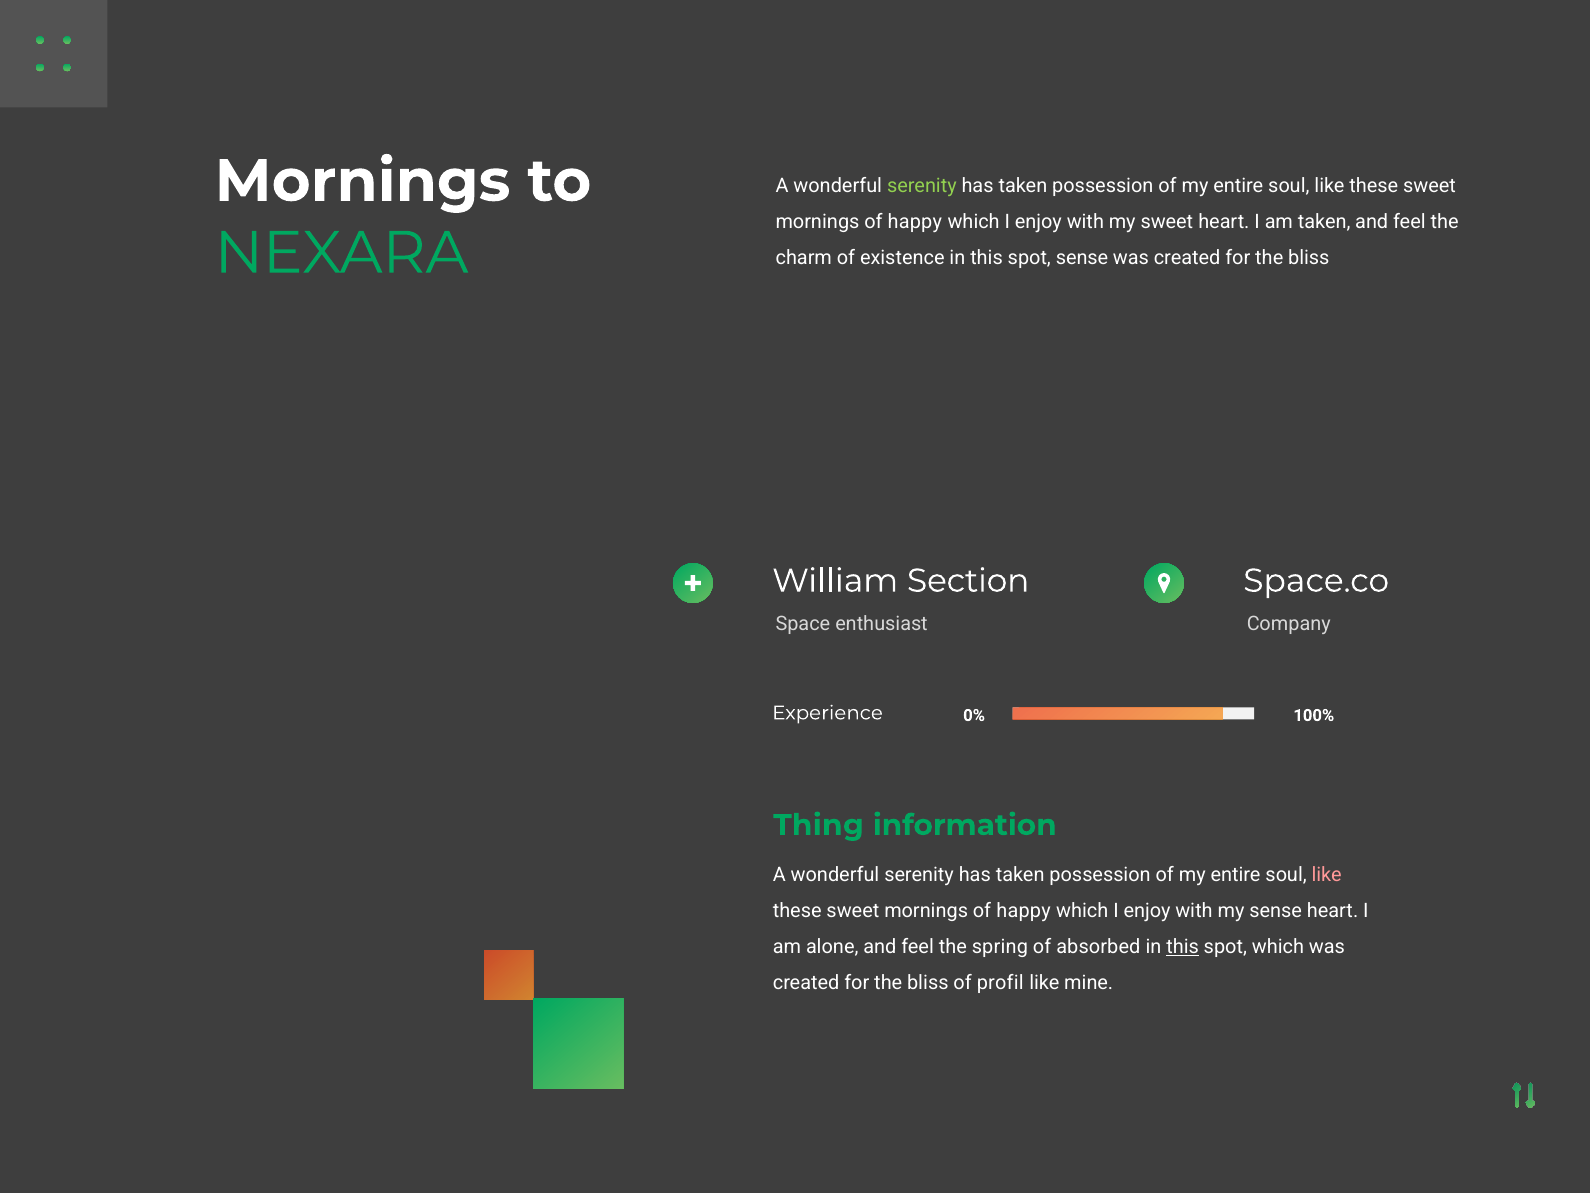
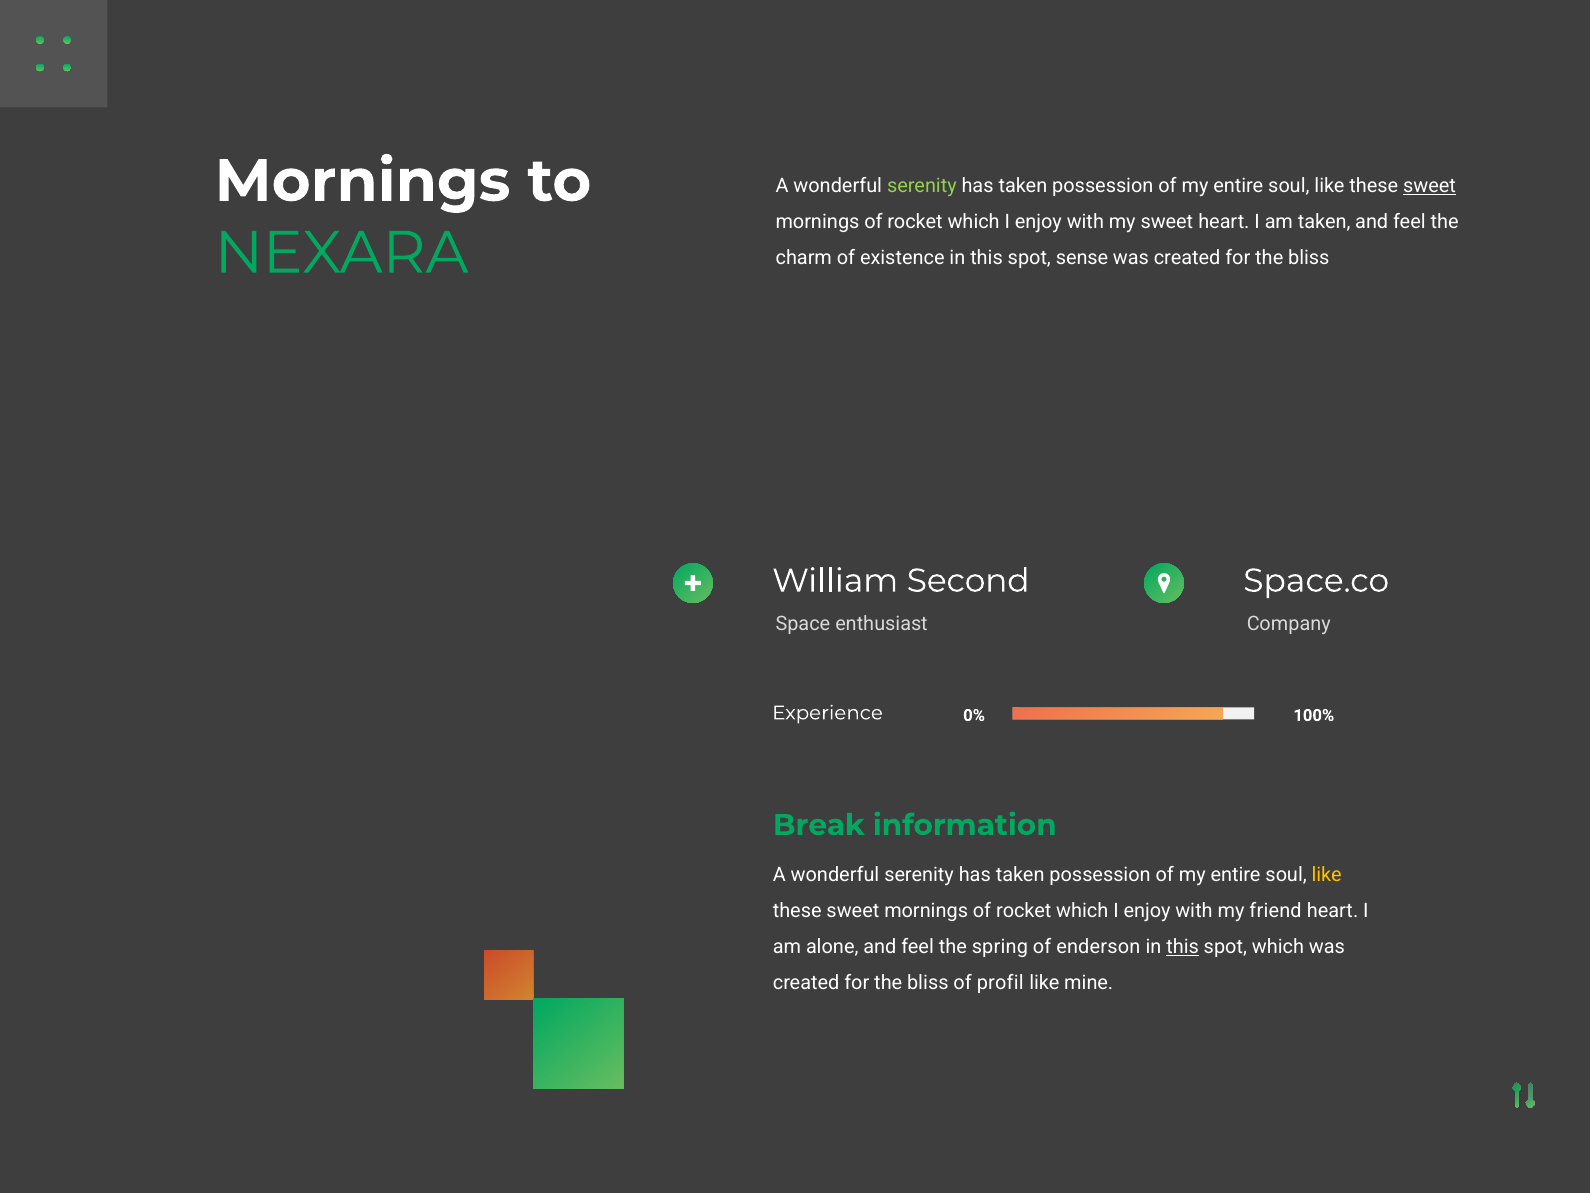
sweet at (1430, 186) underline: none -> present
happy at (915, 222): happy -> rocket
Section: Section -> Second
Thing: Thing -> Break
like at (1327, 875) colour: pink -> yellow
happy at (1024, 910): happy -> rocket
my sense: sense -> friend
absorbed: absorbed -> enderson
